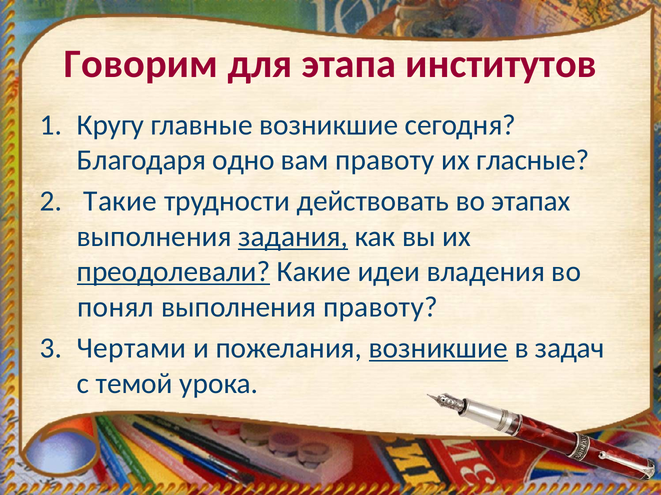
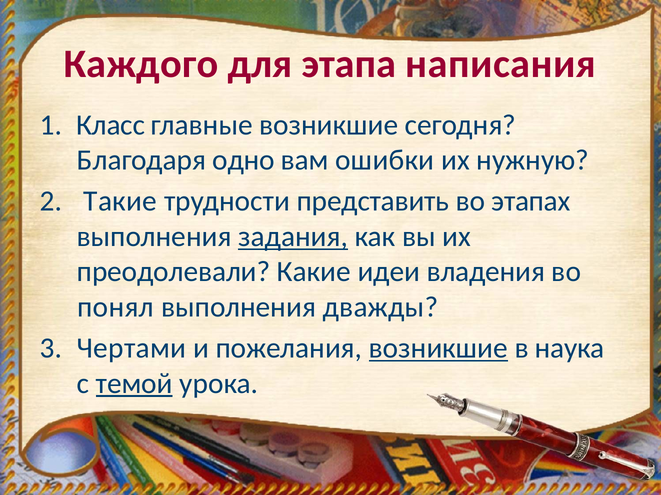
Говорим: Говорим -> Каждого
институтов: институтов -> написания
Кругу: Кругу -> Класс
вам правоту: правоту -> ошибки
гласные: гласные -> нужную
действовать: действовать -> представить
преодолевали underline: present -> none
выполнения правоту: правоту -> дважды
задач: задач -> наука
темой underline: none -> present
